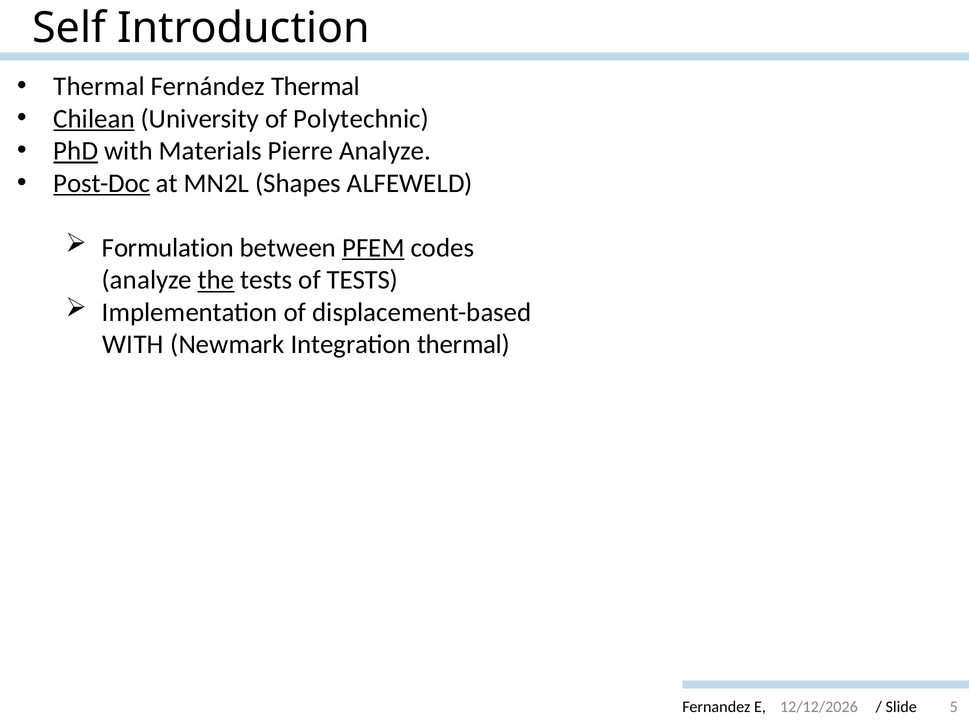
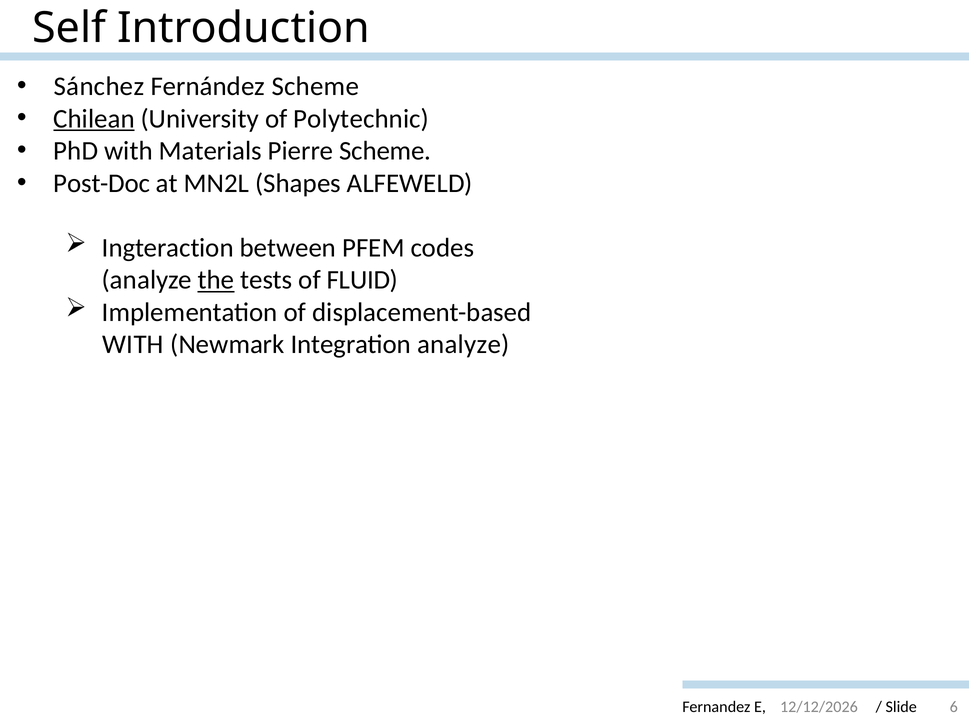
Thermal at (99, 86): Thermal -> Sánchez
Fernández Thermal: Thermal -> Scheme
PhD underline: present -> none
Pierre Analyze: Analyze -> Scheme
Post-Doc underline: present -> none
Formulation: Formulation -> Ingteraction
PFEM underline: present -> none
of TESTS: TESTS -> FLUID
Integration thermal: thermal -> analyze
5: 5 -> 6
